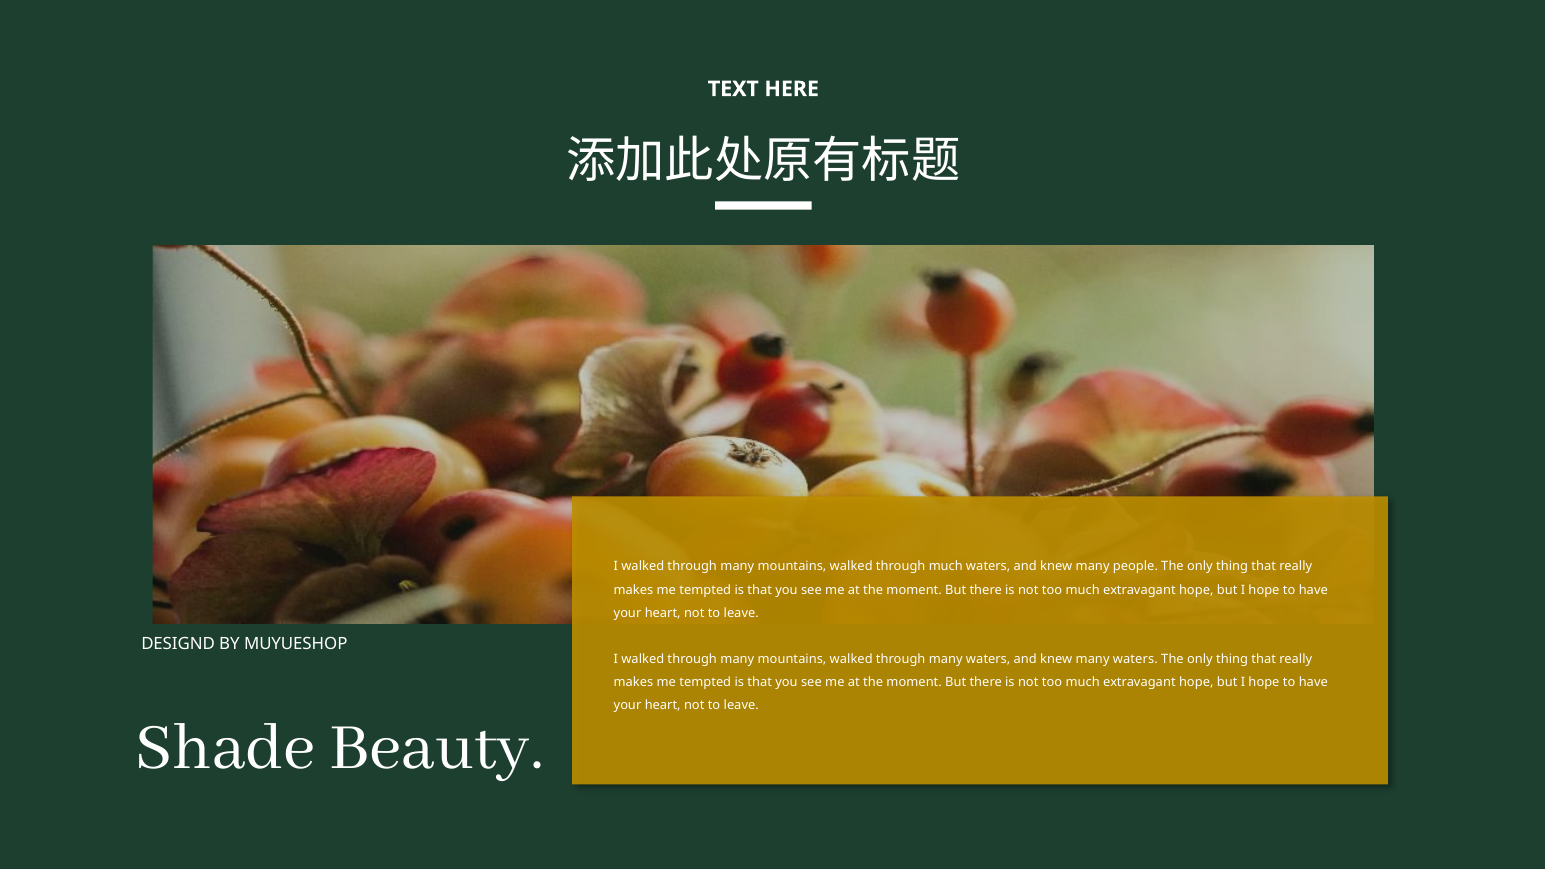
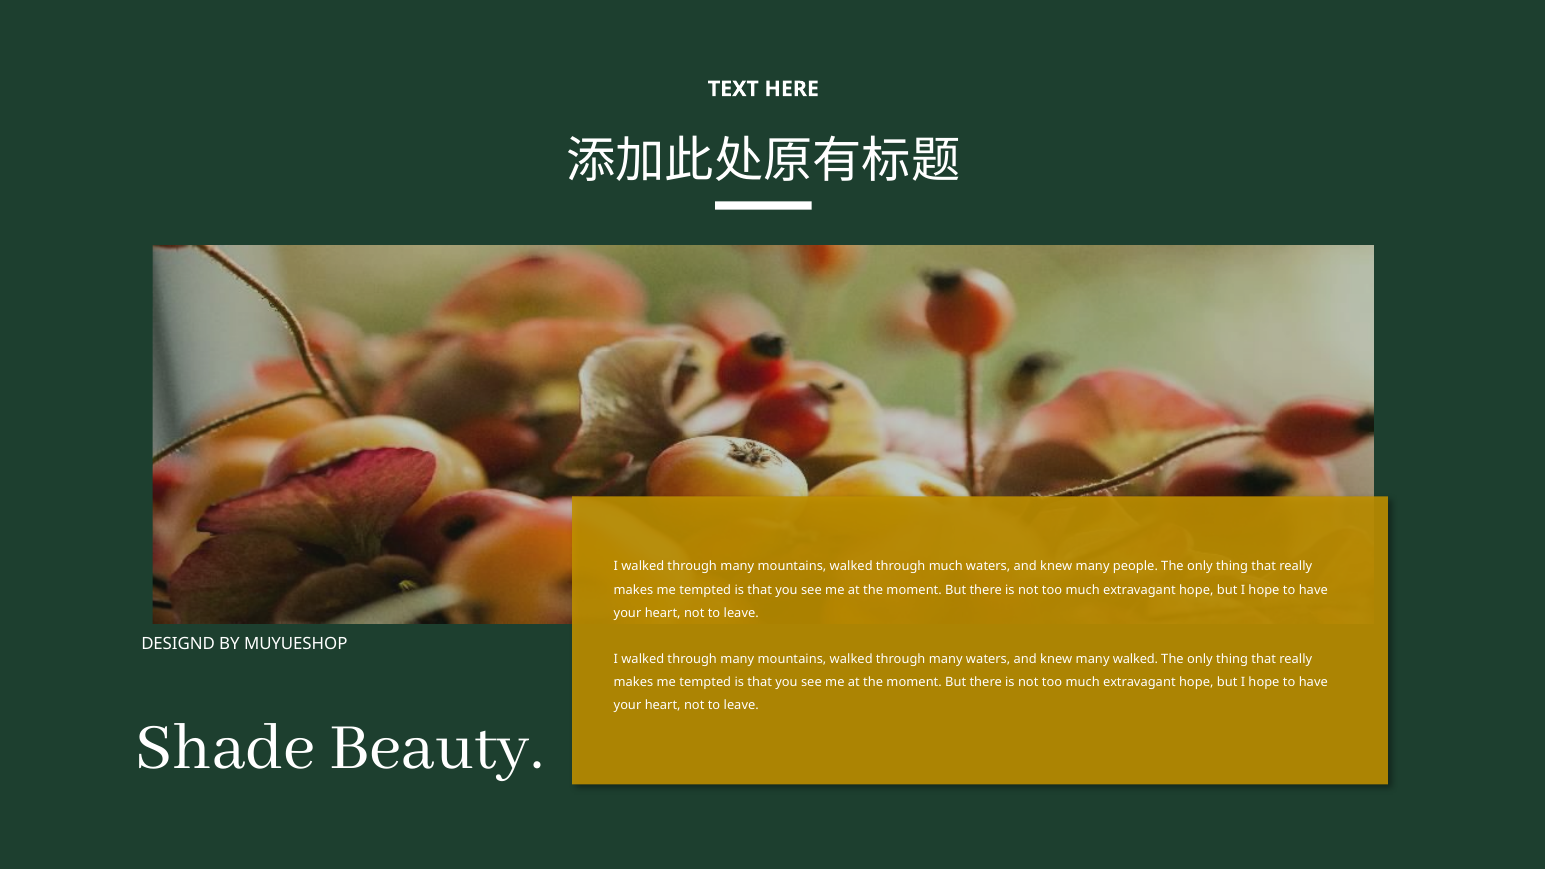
knew many waters: waters -> walked
